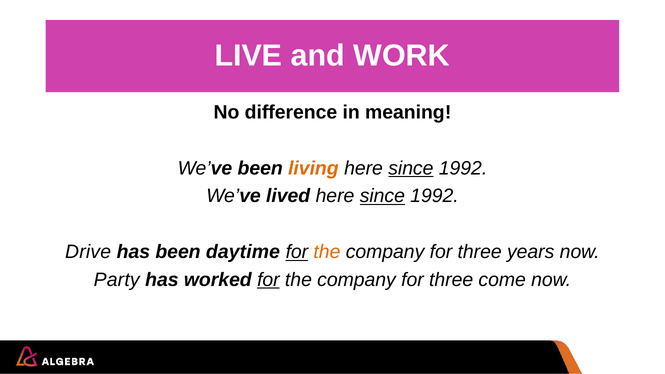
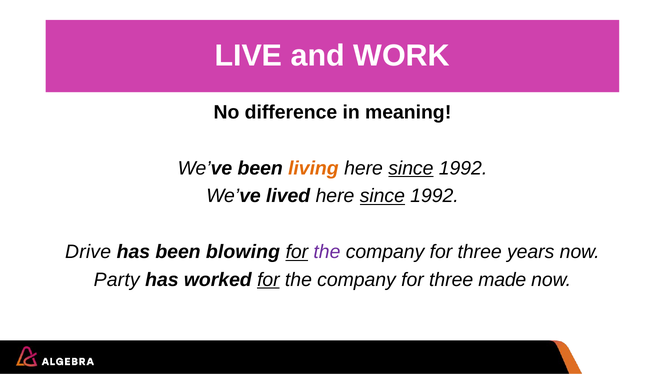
daytime: daytime -> blowing
the at (327, 252) colour: orange -> purple
come: come -> made
